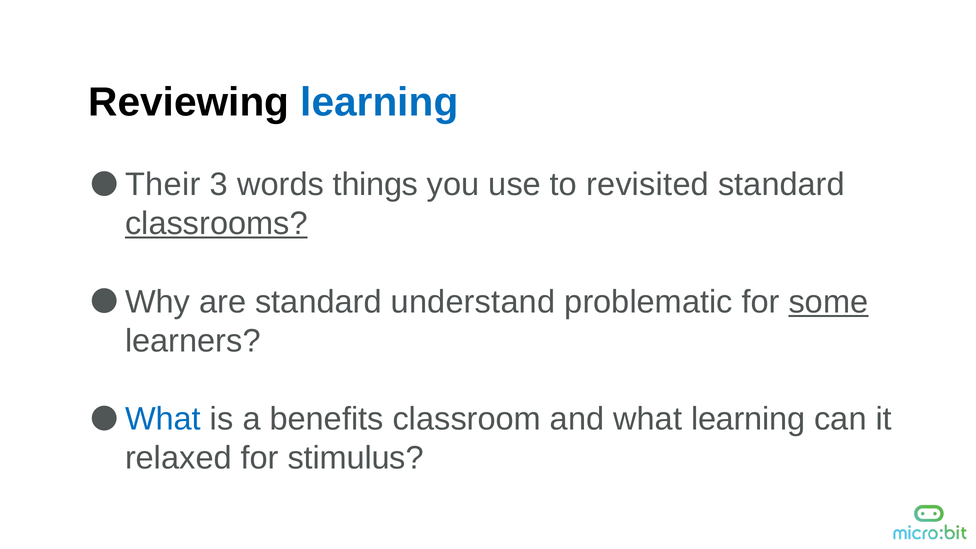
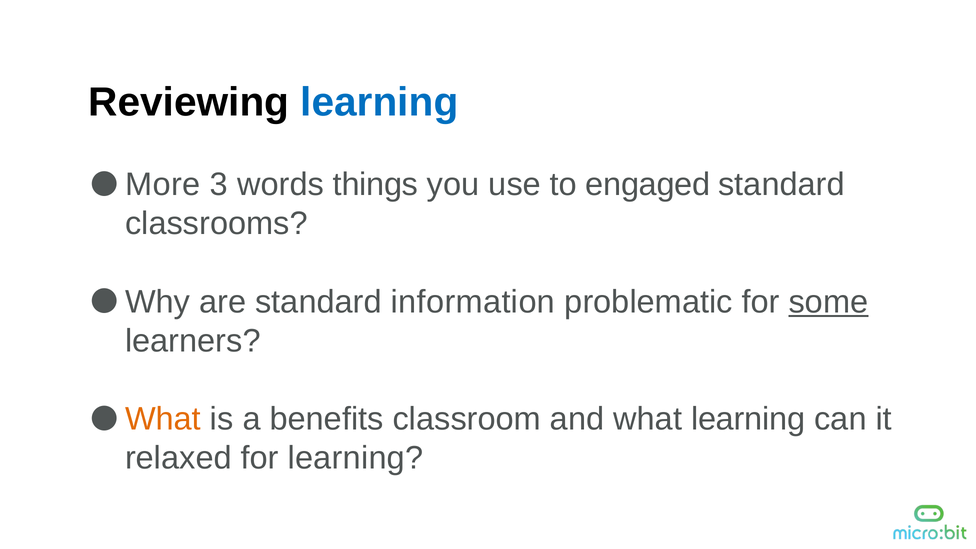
Their: Their -> More
revisited: revisited -> engaged
classrooms underline: present -> none
understand: understand -> information
What at (163, 419) colour: blue -> orange
for stimulus: stimulus -> learning
